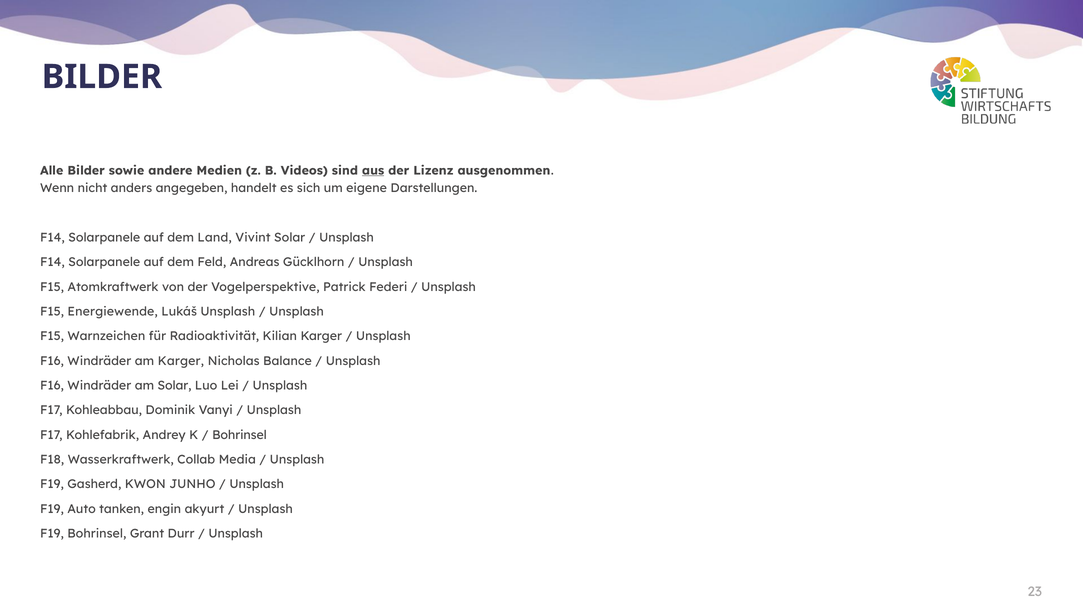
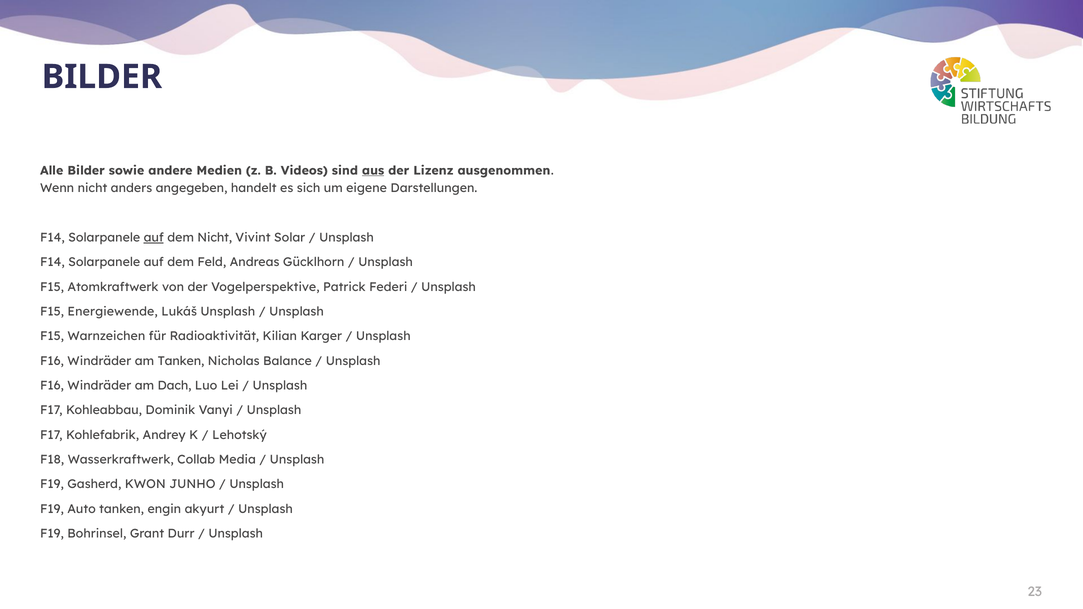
auf at (154, 238) underline: none -> present
dem Land: Land -> Nicht
am Karger: Karger -> Tanken
am Solar: Solar -> Dach
Bohrinsel at (239, 435): Bohrinsel -> Lehotský
